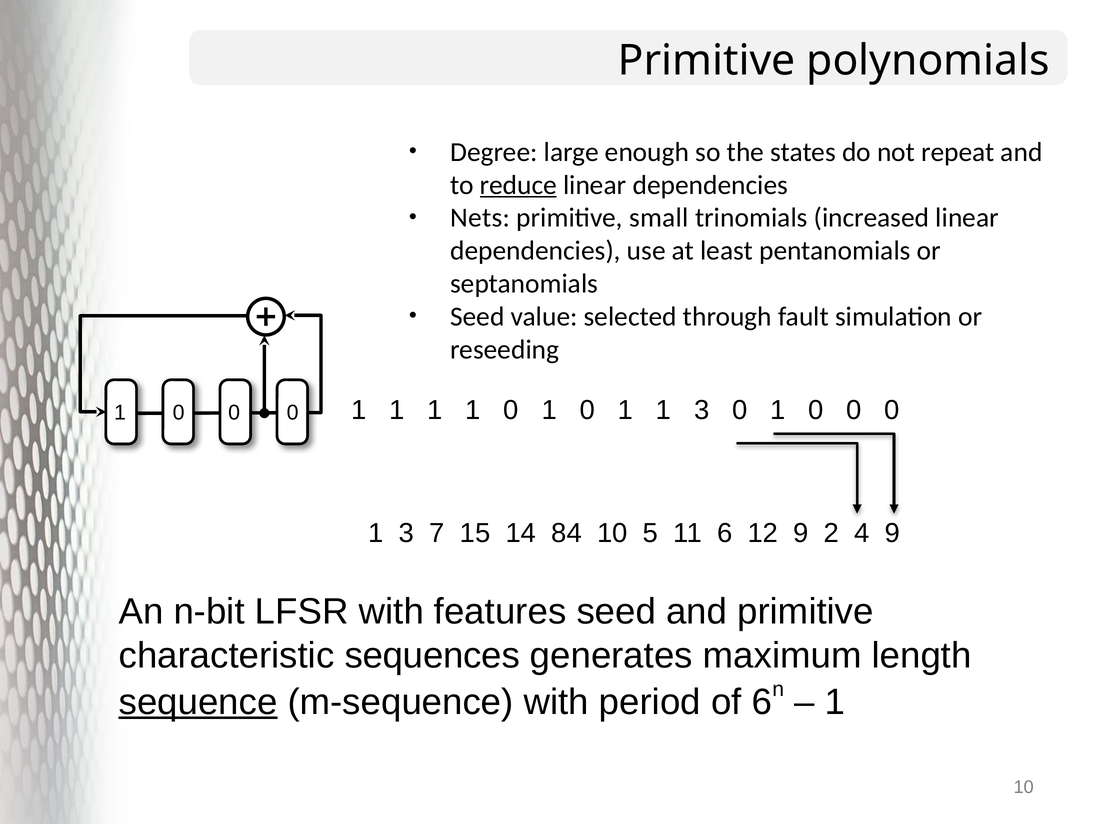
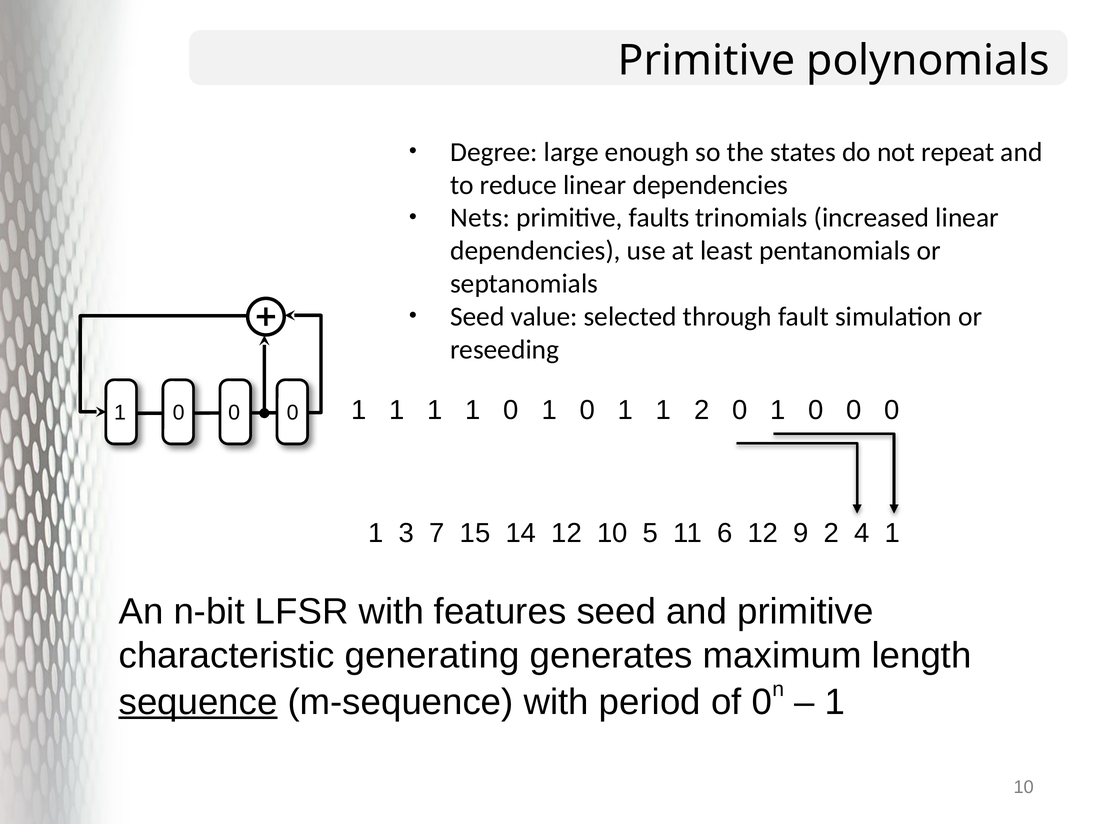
reduce underline: present -> none
small: small -> faults
1 1 3: 3 -> 2
14 84: 84 -> 12
4 9: 9 -> 1
sequences: sequences -> generating
of 6: 6 -> 0
